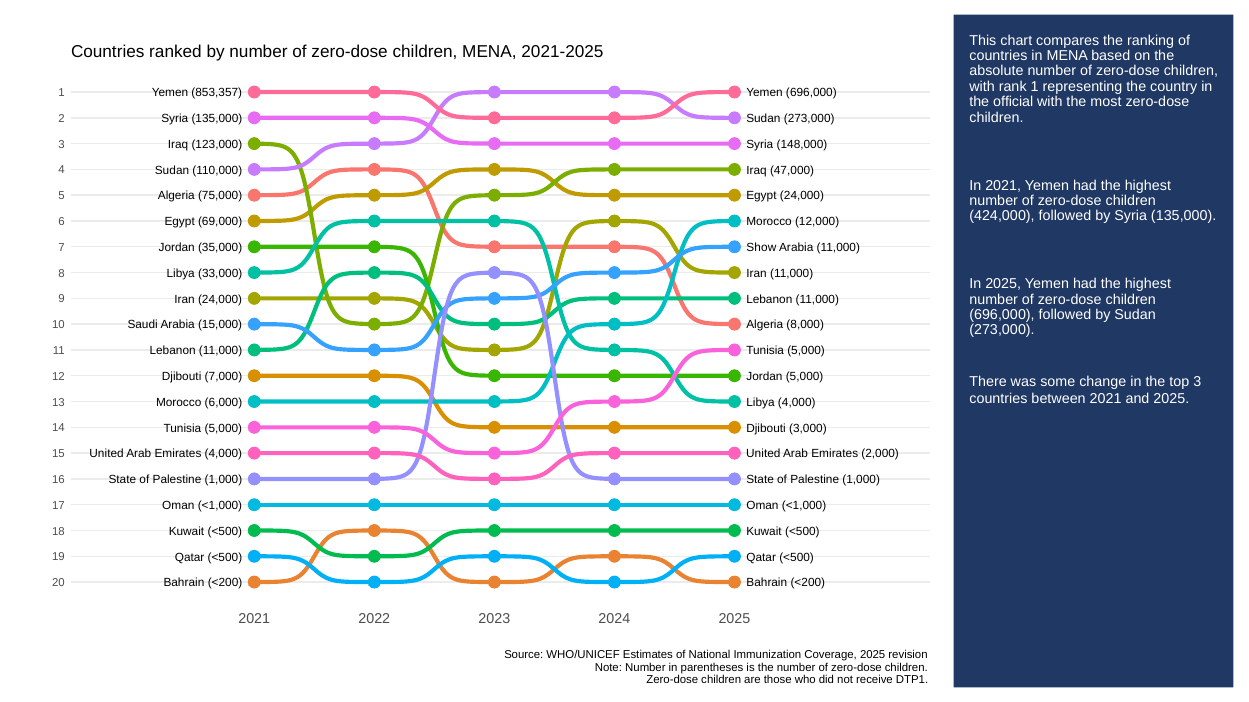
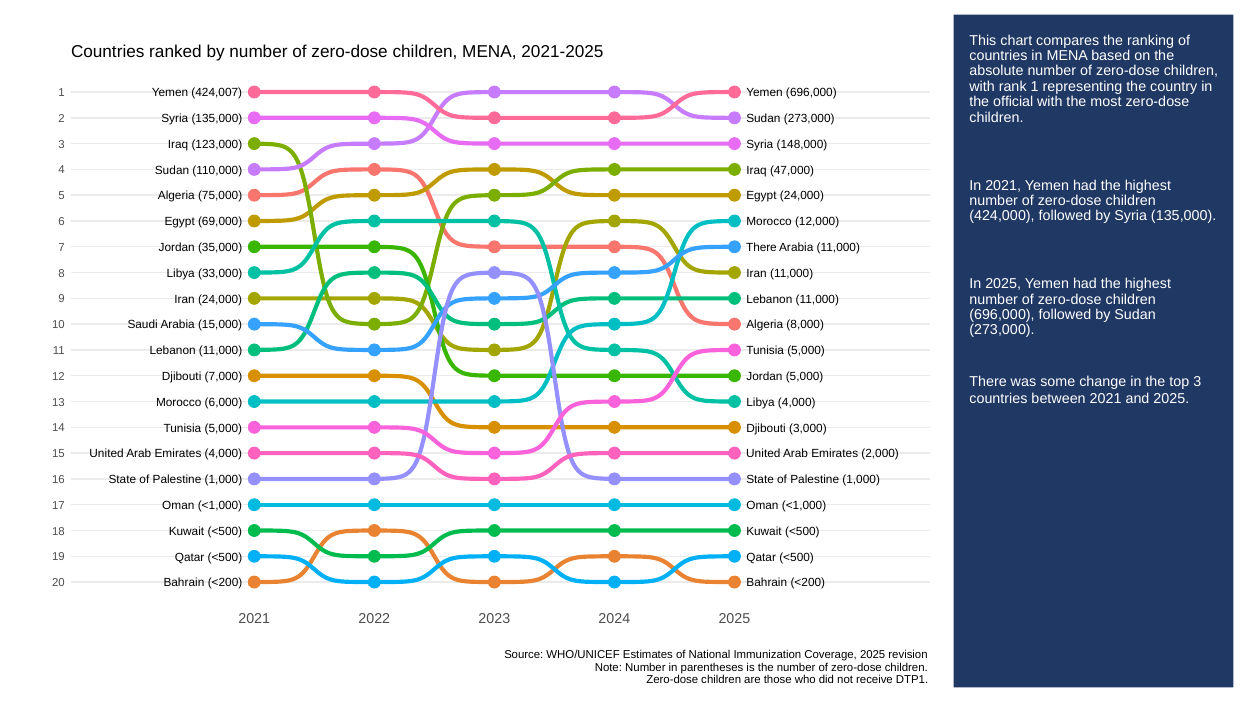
853,357: 853,357 -> 424,007
Show at (761, 248): Show -> There
